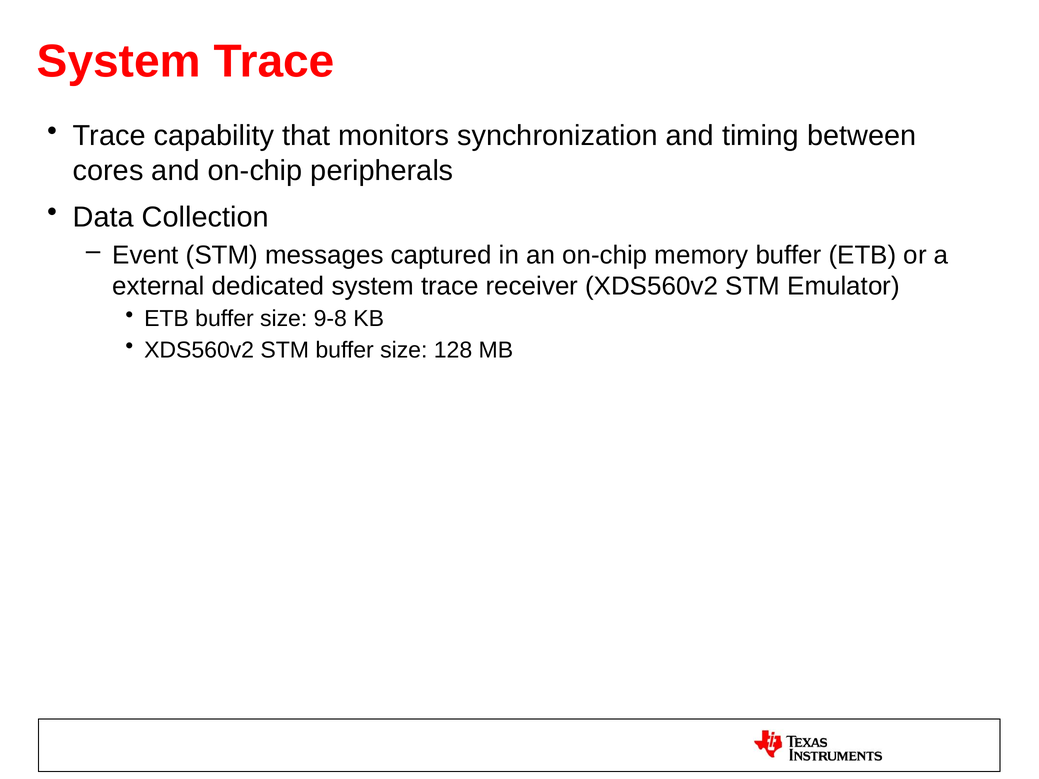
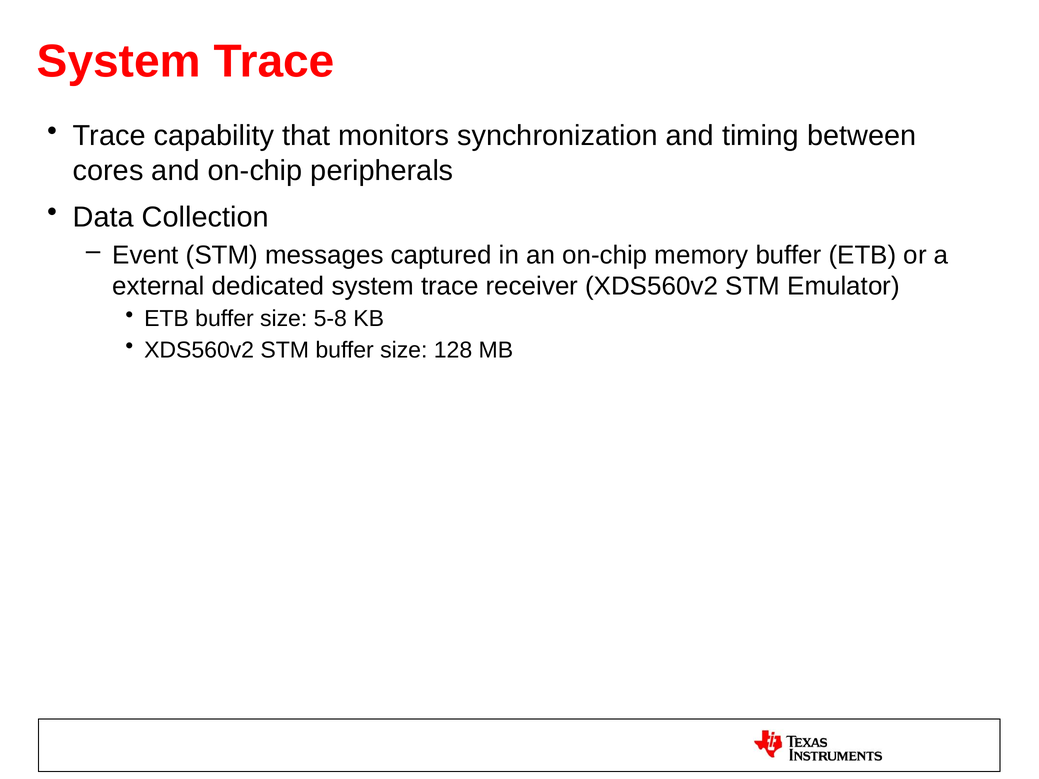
9-8: 9-8 -> 5-8
